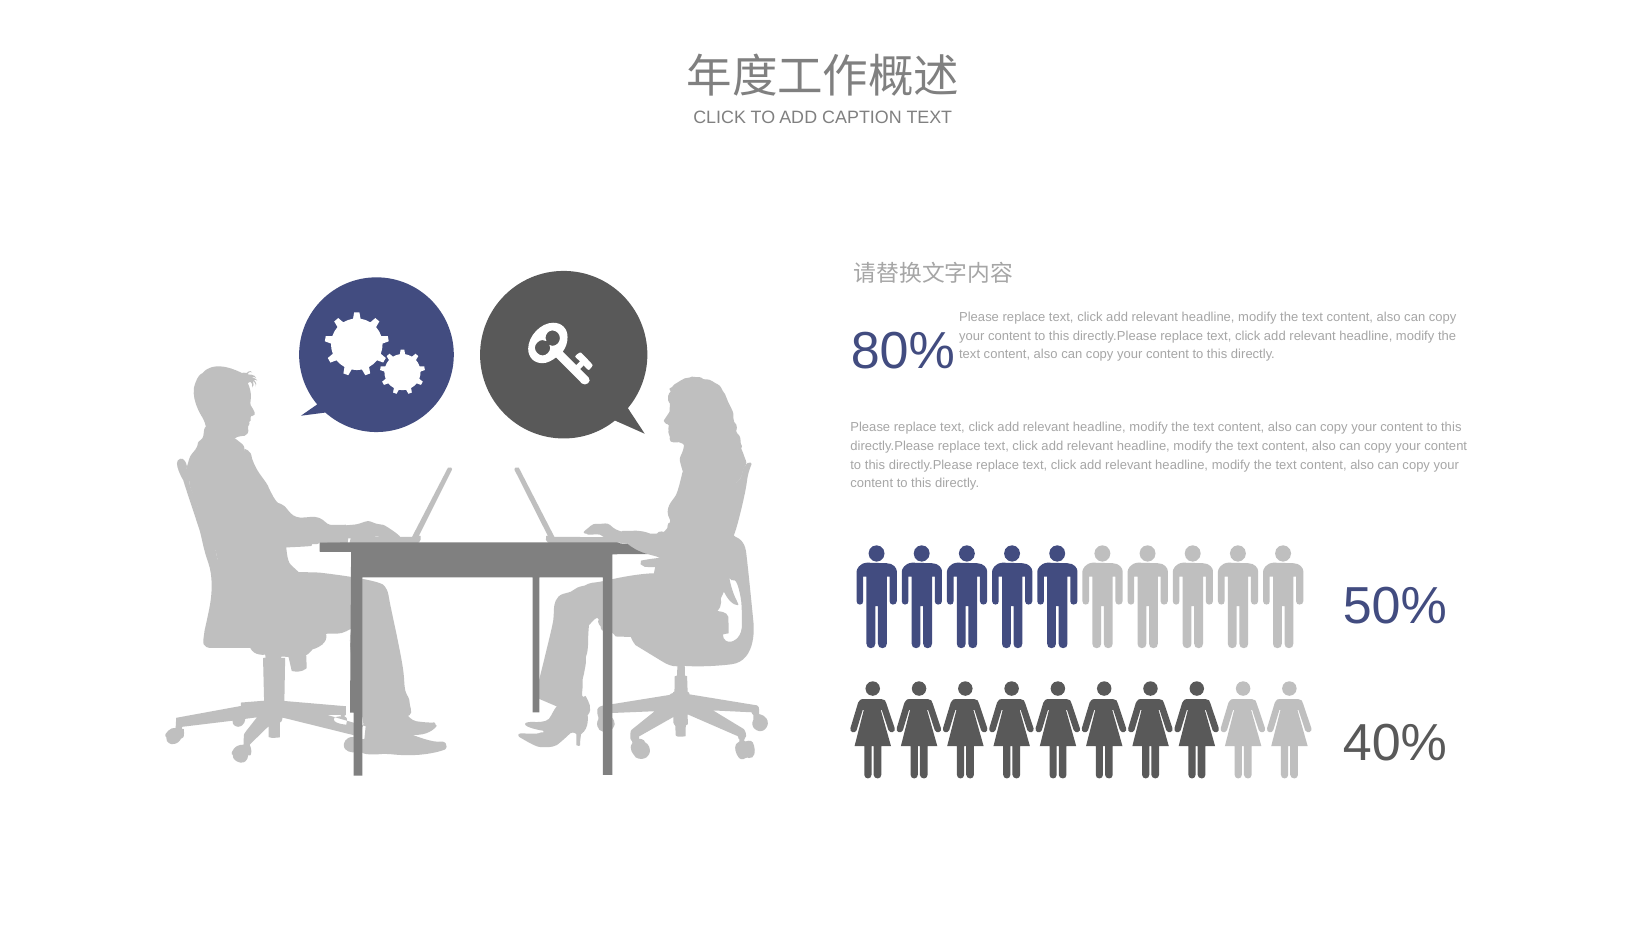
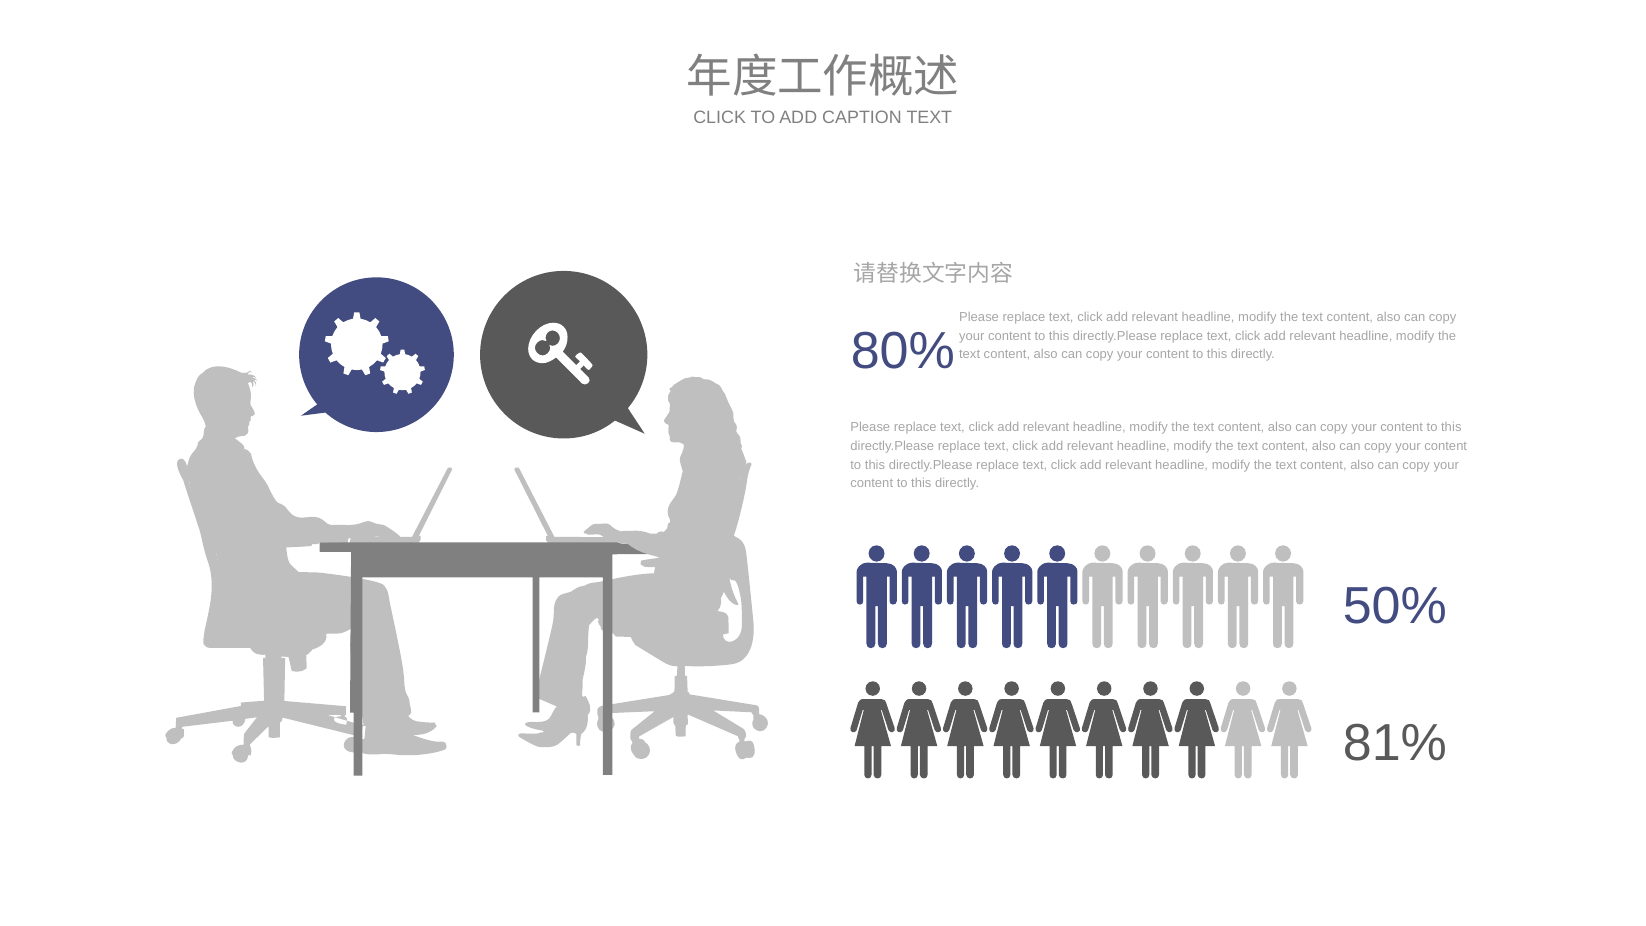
40%: 40% -> 81%
